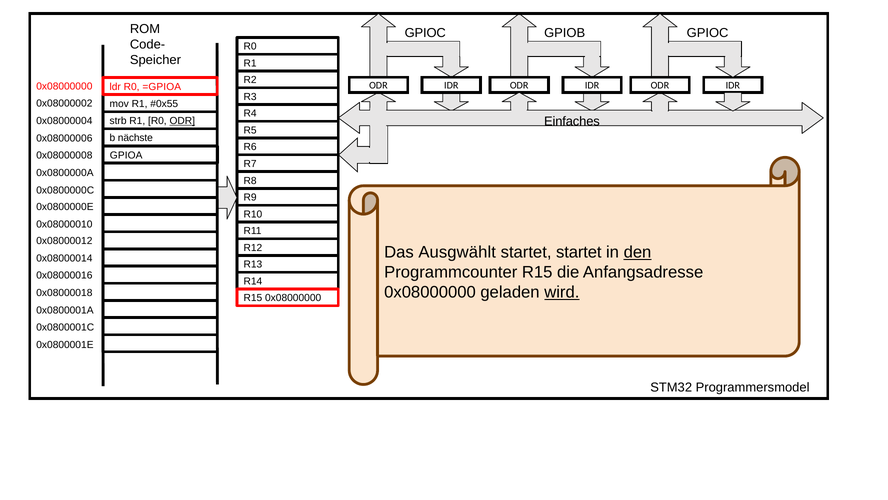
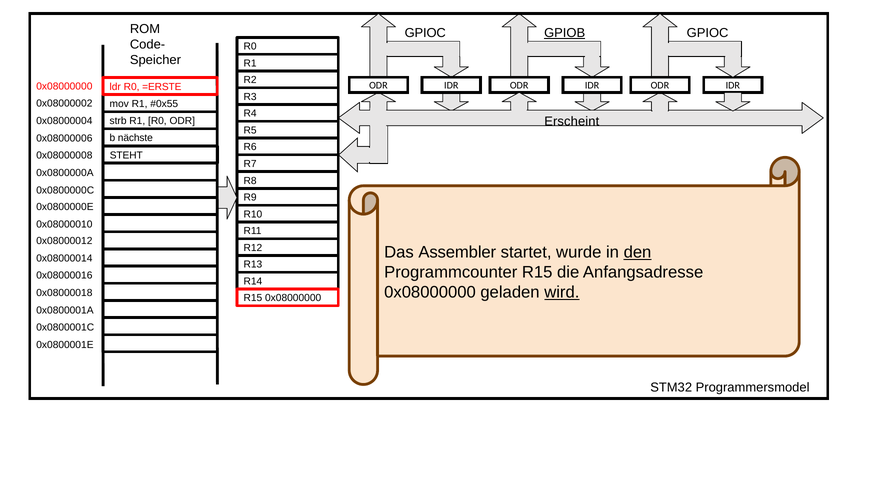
GPIOB underline: none -> present
=GPIOA: =GPIOA -> =ERSTE
Einfaches: Einfaches -> Erscheint
ODR at (182, 121) underline: present -> none
GPIOA: GPIOA -> STEHT
Ausgwählt: Ausgwählt -> Assembler
startet startet: startet -> wurde
